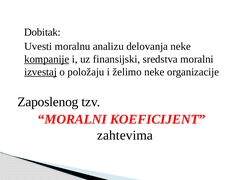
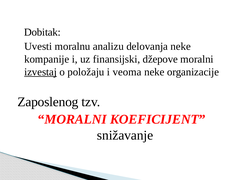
kompanije underline: present -> none
sredstva: sredstva -> džepove
želimo: želimo -> veoma
zahtevima: zahtevima -> snižavanje
